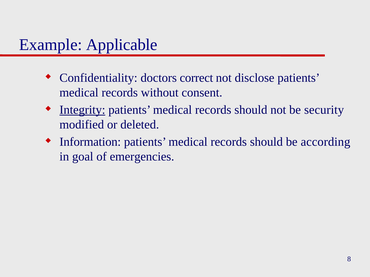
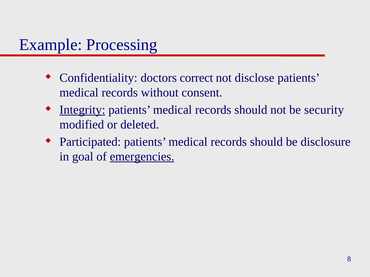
Applicable: Applicable -> Processing
Information: Information -> Participated
according: according -> disclosure
emergencies underline: none -> present
